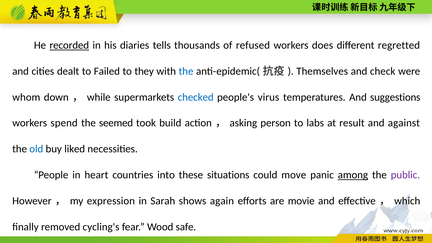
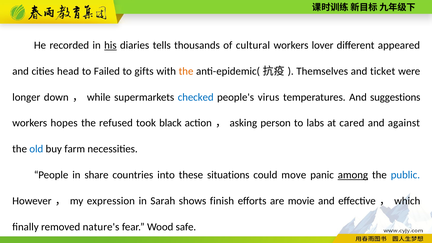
recorded underline: present -> none
his underline: none -> present
refused: refused -> cultural
does: does -> lover
regretted: regretted -> appeared
dealt: dealt -> head
they: they -> gifts
the at (186, 71) colour: blue -> orange
check: check -> ticket
whom: whom -> longer
spend: spend -> hopes
seemed: seemed -> refused
build: build -> black
result: result -> cared
liked: liked -> farm
heart: heart -> share
public colour: purple -> blue
again: again -> finish
cycling's: cycling's -> nature's
